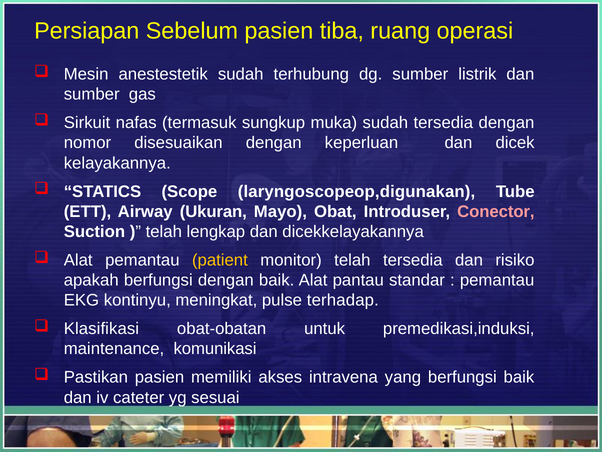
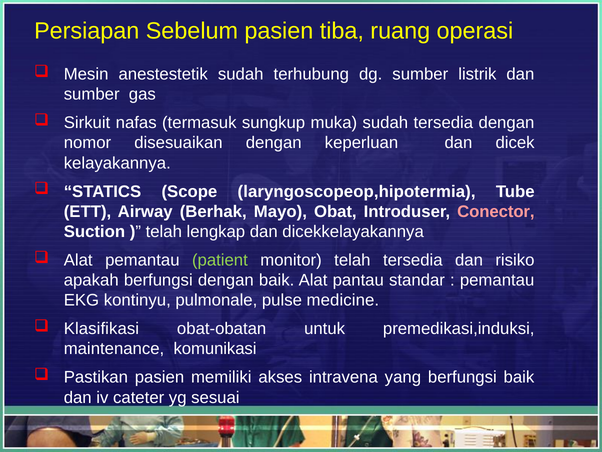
laryngoscopeop,digunakan: laryngoscopeop,digunakan -> laryngoscopeop,hipotermia
Ukuran: Ukuran -> Berhak
patient colour: yellow -> light green
meningkat: meningkat -> pulmonale
terhadap: terhadap -> medicine
